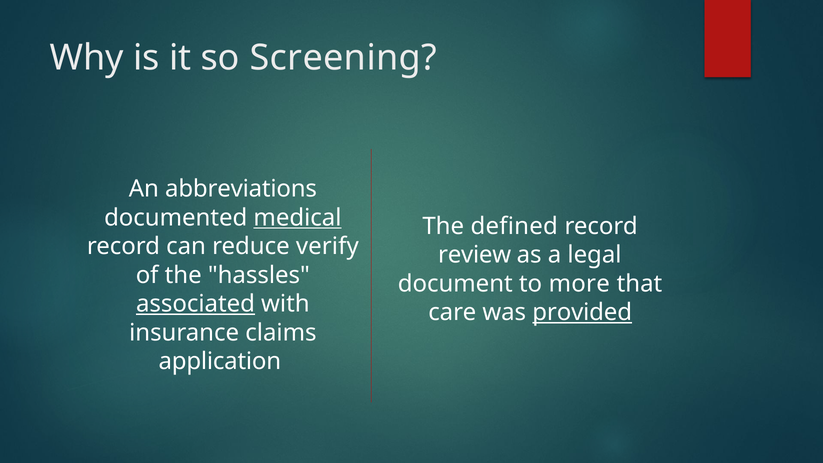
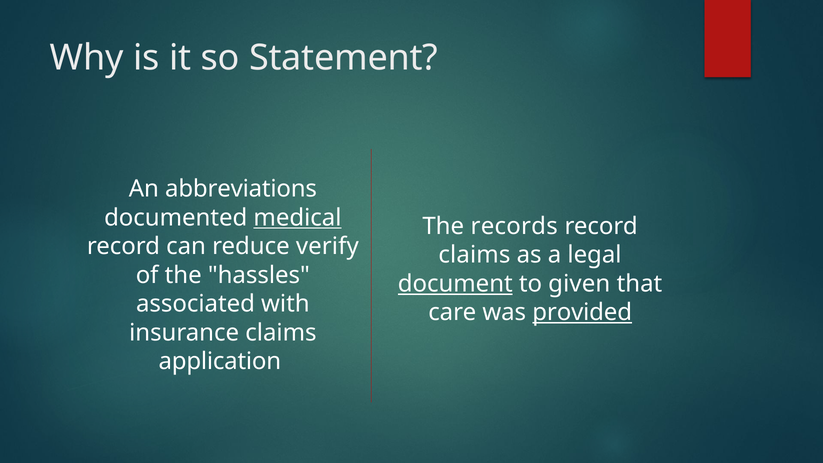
Screening: Screening -> Statement
defined: defined -> records
review at (475, 255): review -> claims
document underline: none -> present
more: more -> given
associated underline: present -> none
